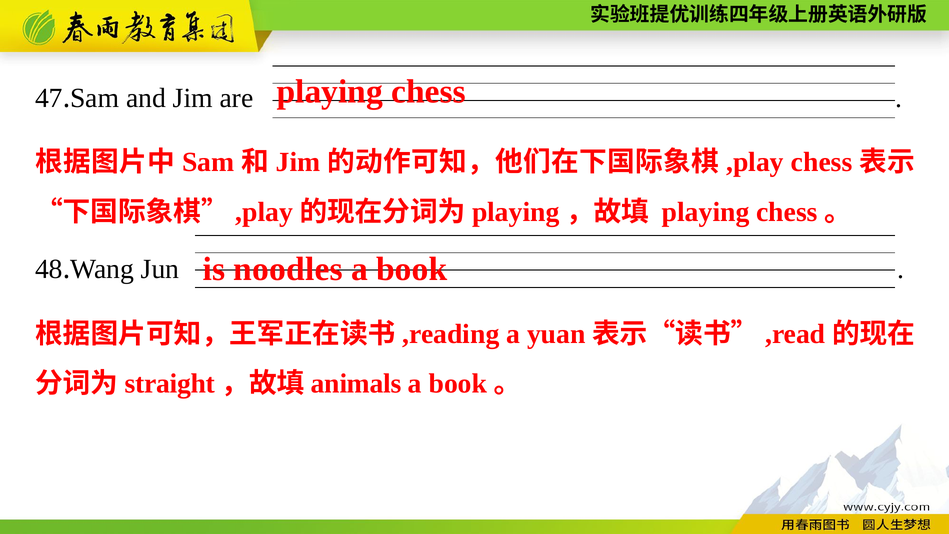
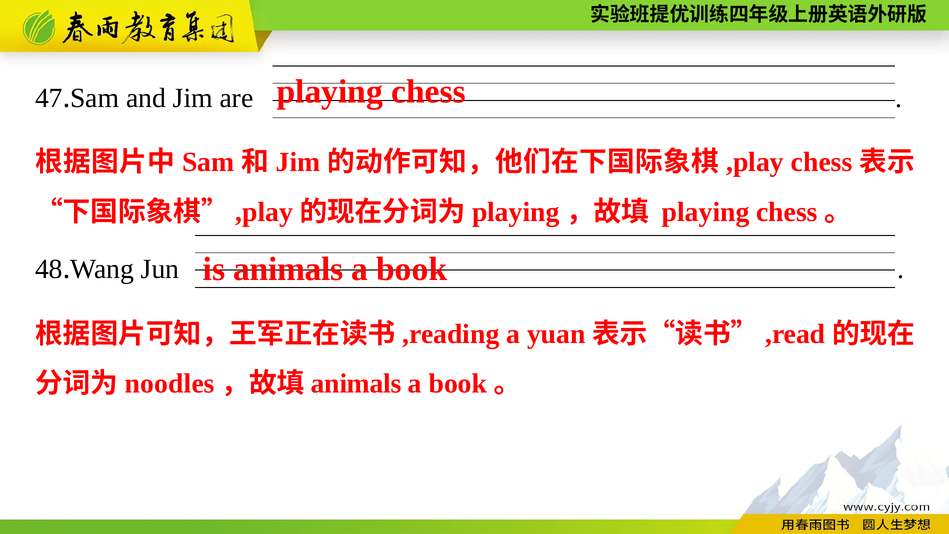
is noodles: noodles -> animals
straight: straight -> noodles
